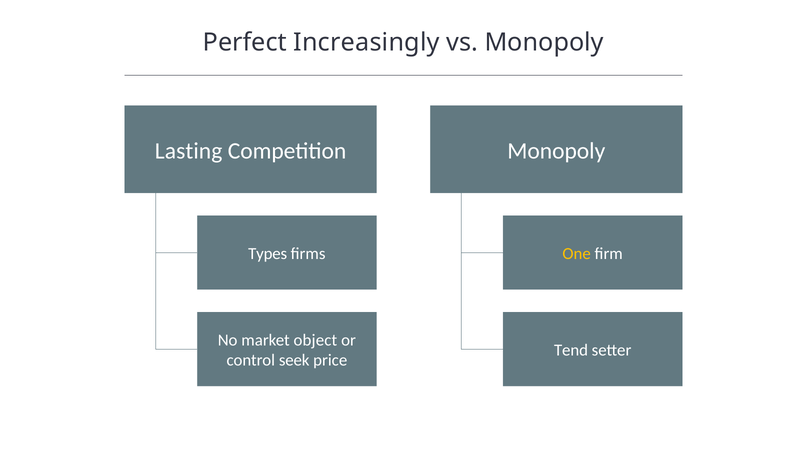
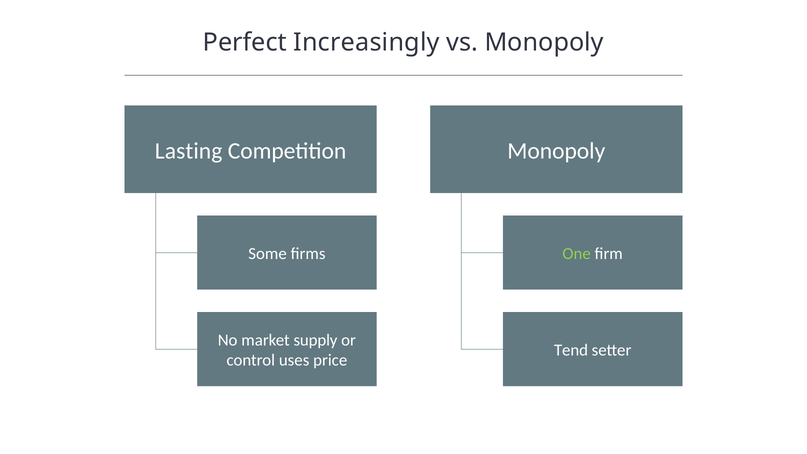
Types: Types -> Some
One colour: yellow -> light green
object: object -> supply
seek: seek -> uses
